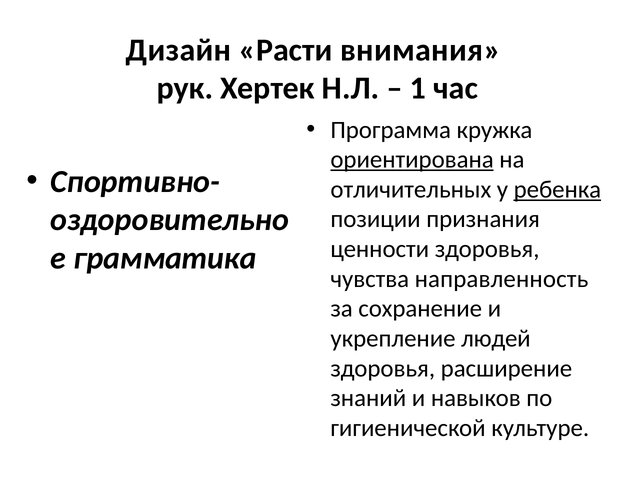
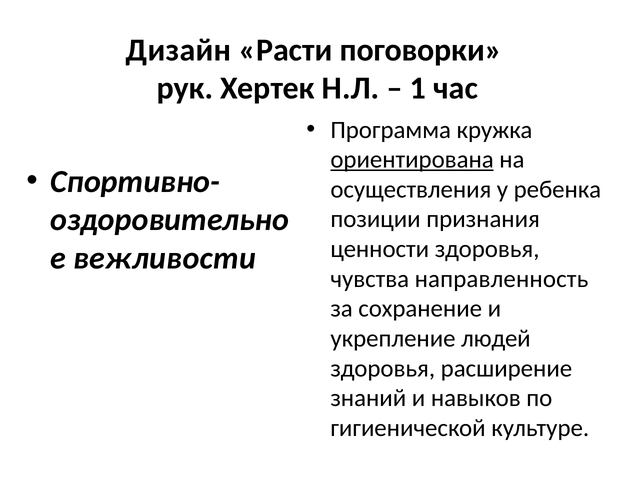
внимания: внимания -> поговорки
отличительных: отличительных -> осуществления
ребенка underline: present -> none
грамматика: грамматика -> вежливости
